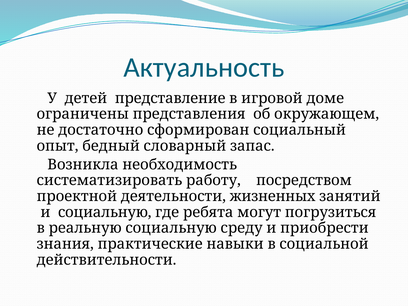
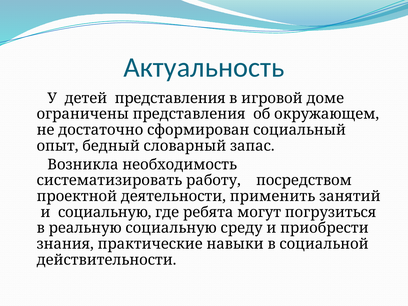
детей представление: представление -> представления
жизненных: жизненных -> применить
